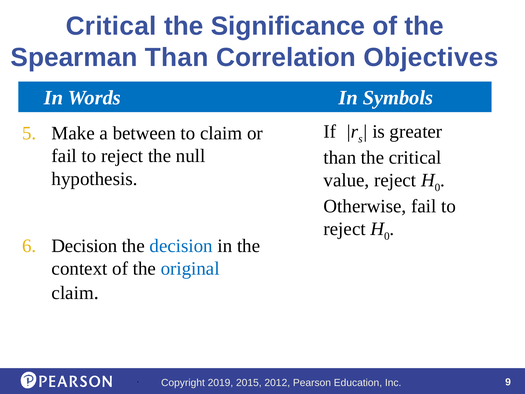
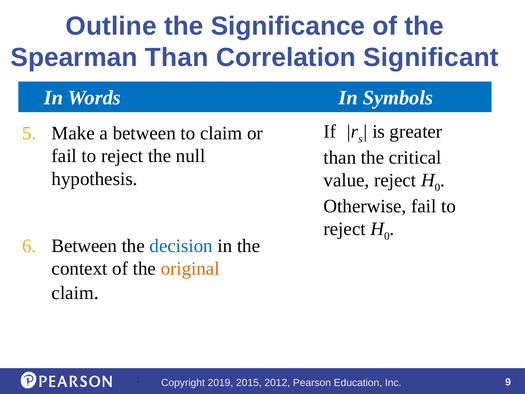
Critical at (111, 26): Critical -> Outline
Objectives: Objectives -> Significant
Decision at (84, 246): Decision -> Between
original colour: blue -> orange
